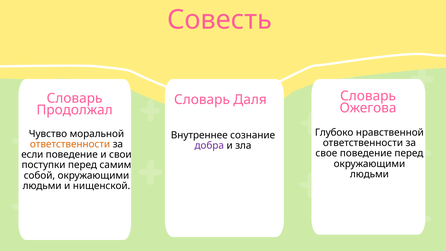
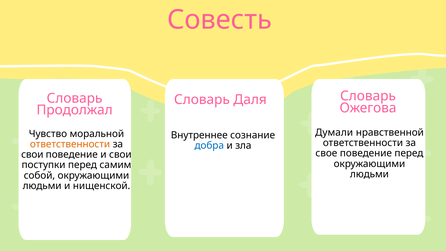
Глубоко: Глубоко -> Думали
добра colour: purple -> blue
если at (32, 155): если -> свои
